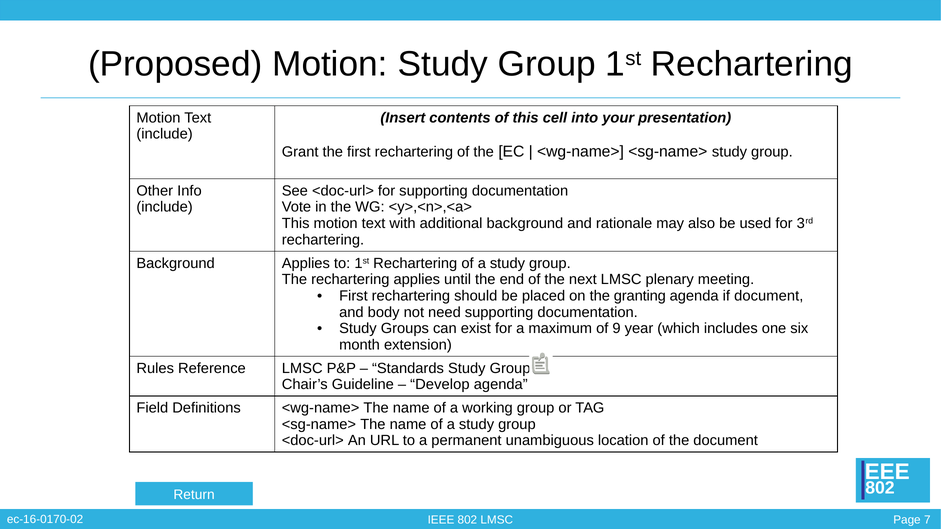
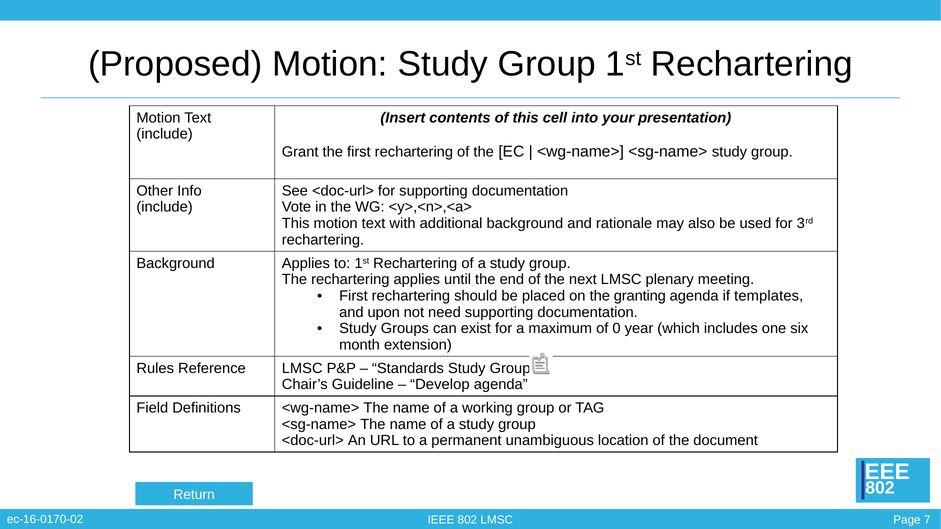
if document: document -> templates
body: body -> upon
9: 9 -> 0
